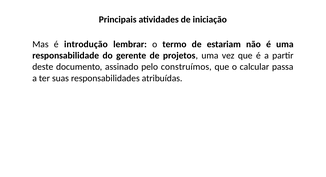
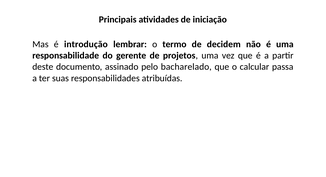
estariam: estariam -> decidem
construímos: construímos -> bacharelado
